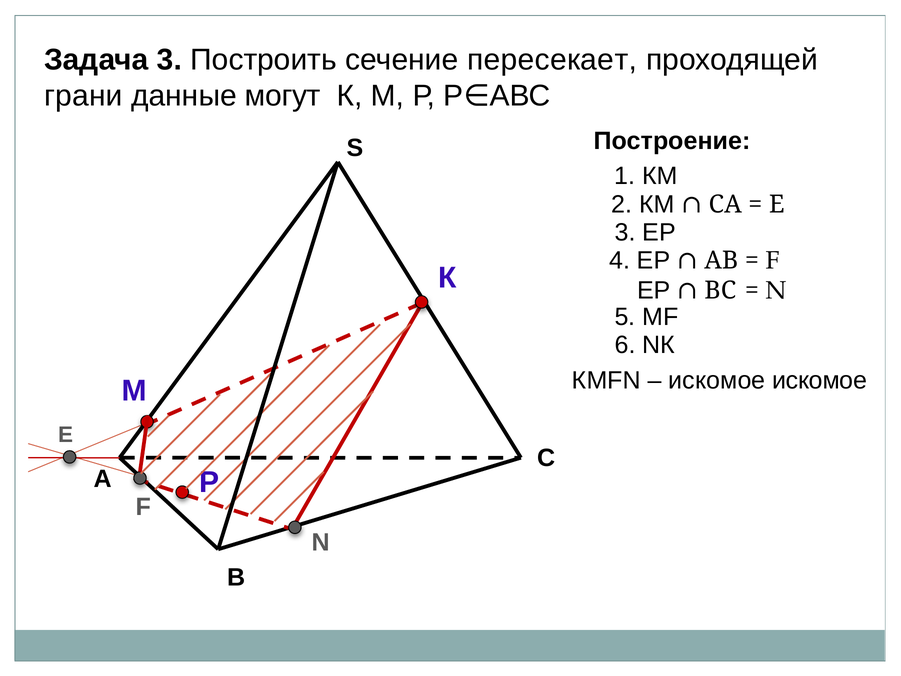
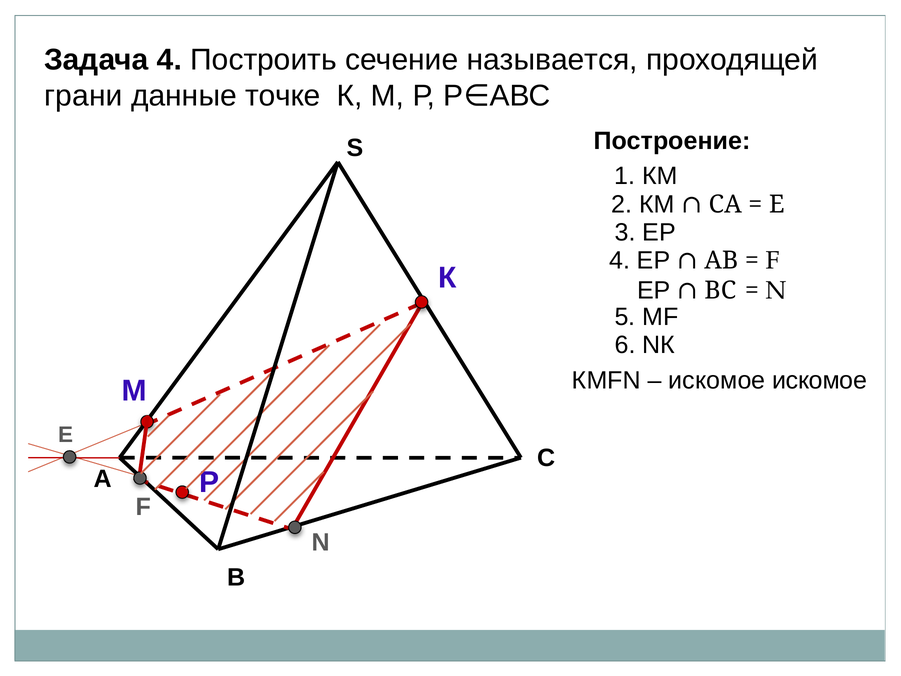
Задача 3: 3 -> 4
пересекает: пересекает -> называется
могут: могут -> точке
